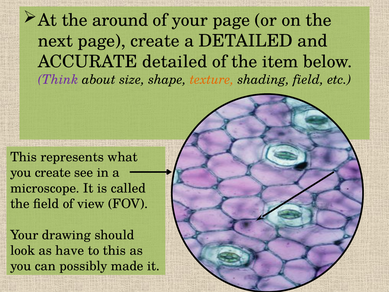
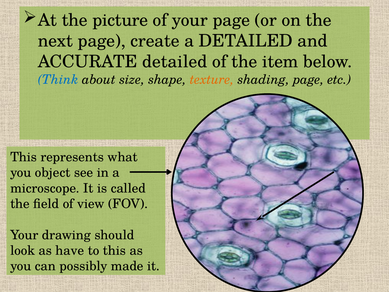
around: around -> picture
Think colour: purple -> blue
shading field: field -> page
you create: create -> object
